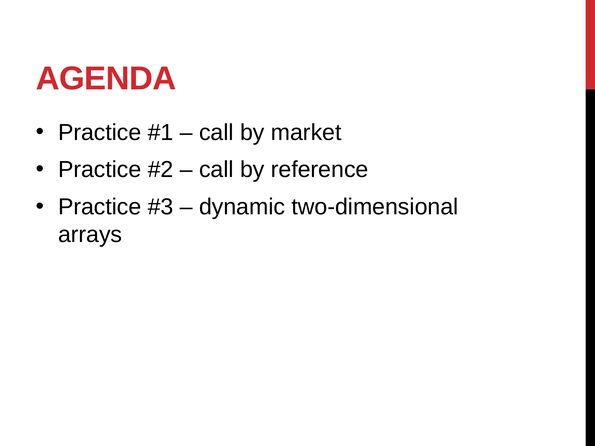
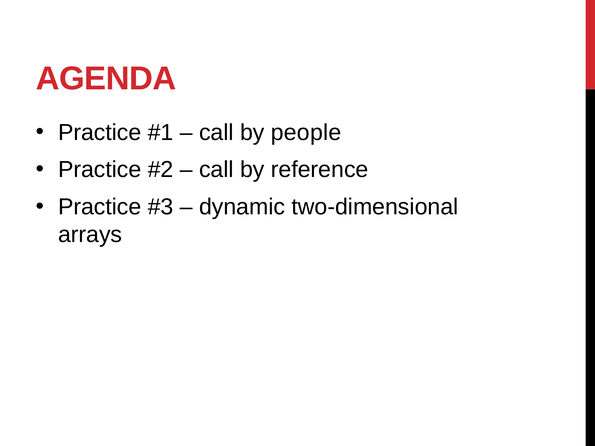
market: market -> people
